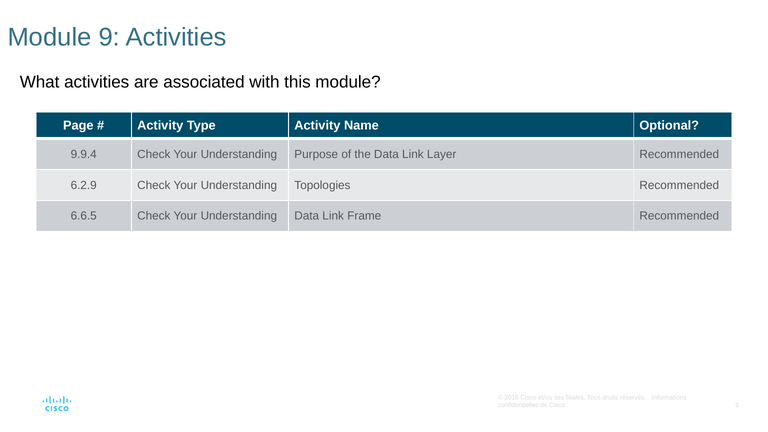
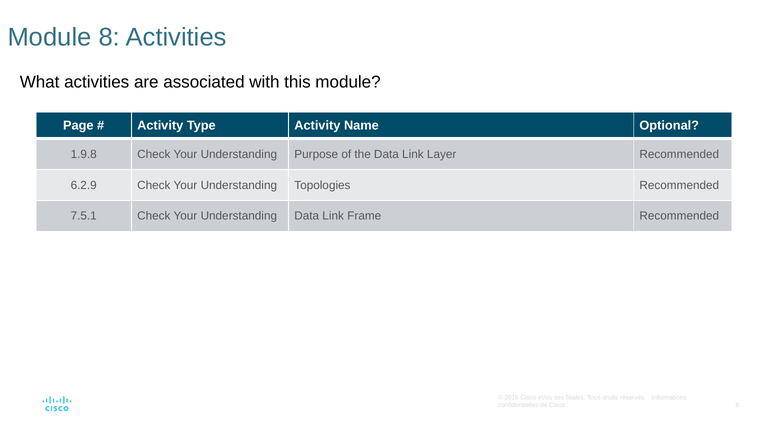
9: 9 -> 8
9.9.4: 9.9.4 -> 1.9.8
6.6.5: 6.6.5 -> 7.5.1
